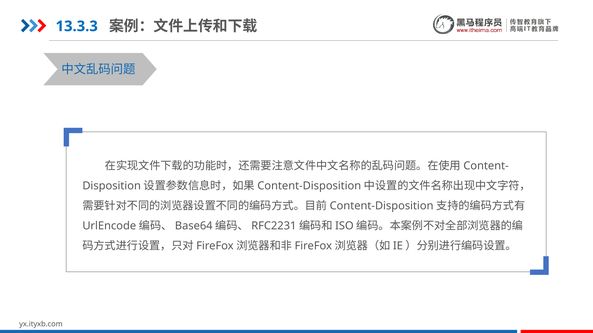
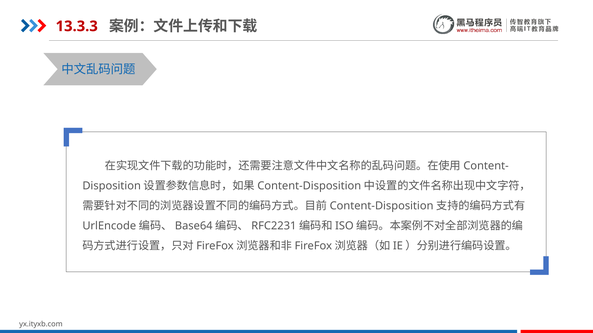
13.3.3 colour: blue -> red
